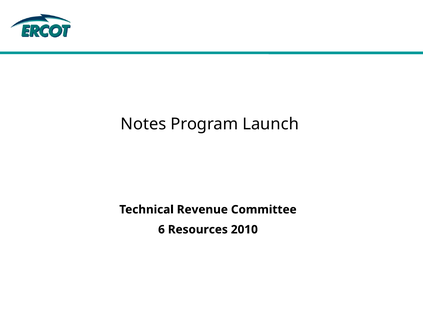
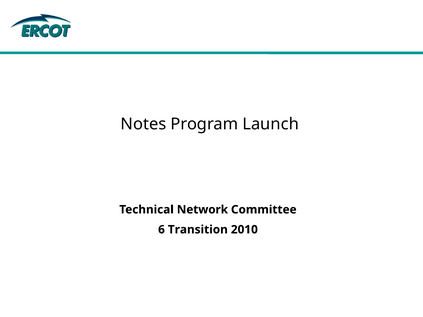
Revenue: Revenue -> Network
Resources: Resources -> Transition
